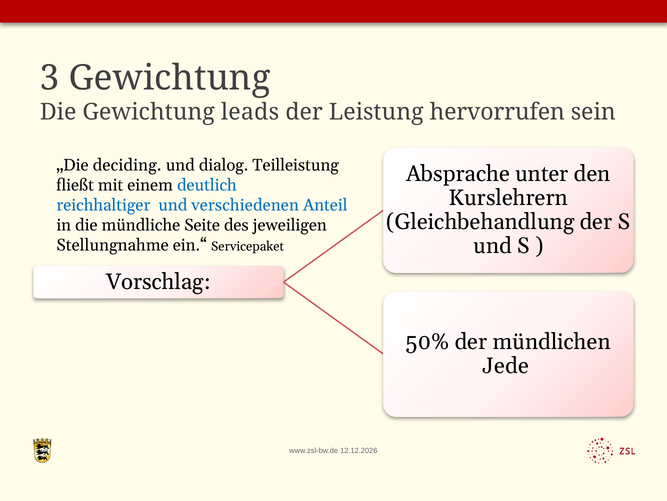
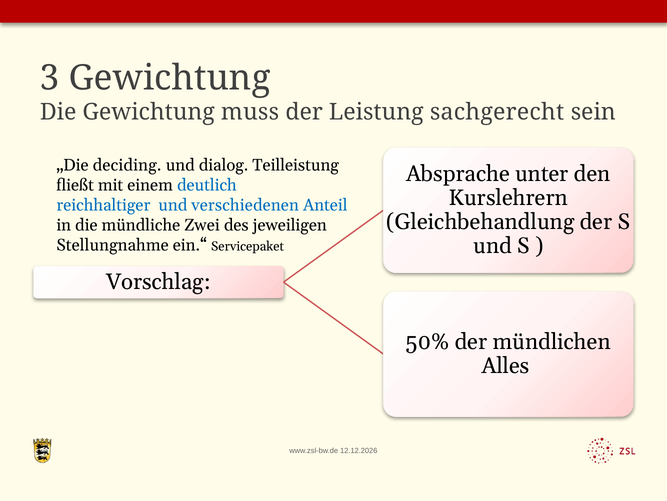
leads: leads -> muss
hervorrufen: hervorrufen -> sachgerecht
Seite: Seite -> Zwei
Jede: Jede -> Alles
